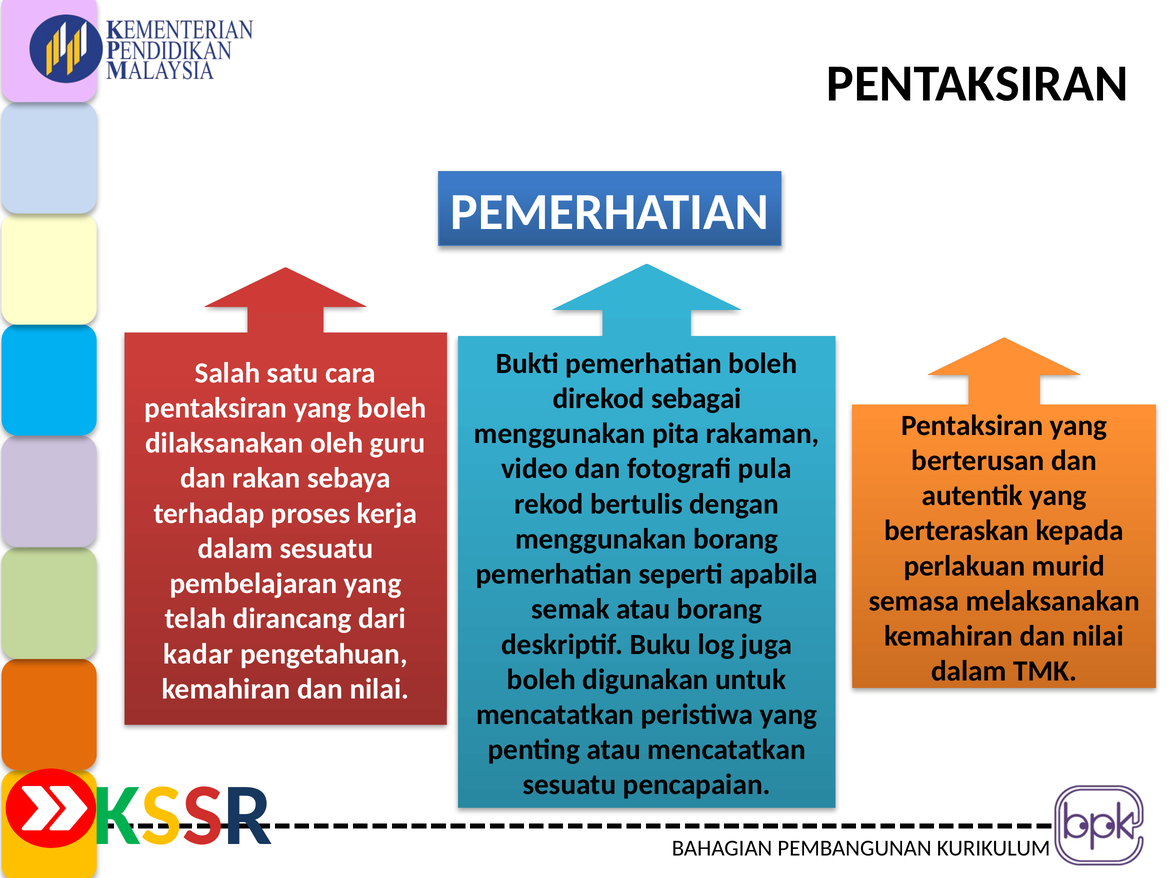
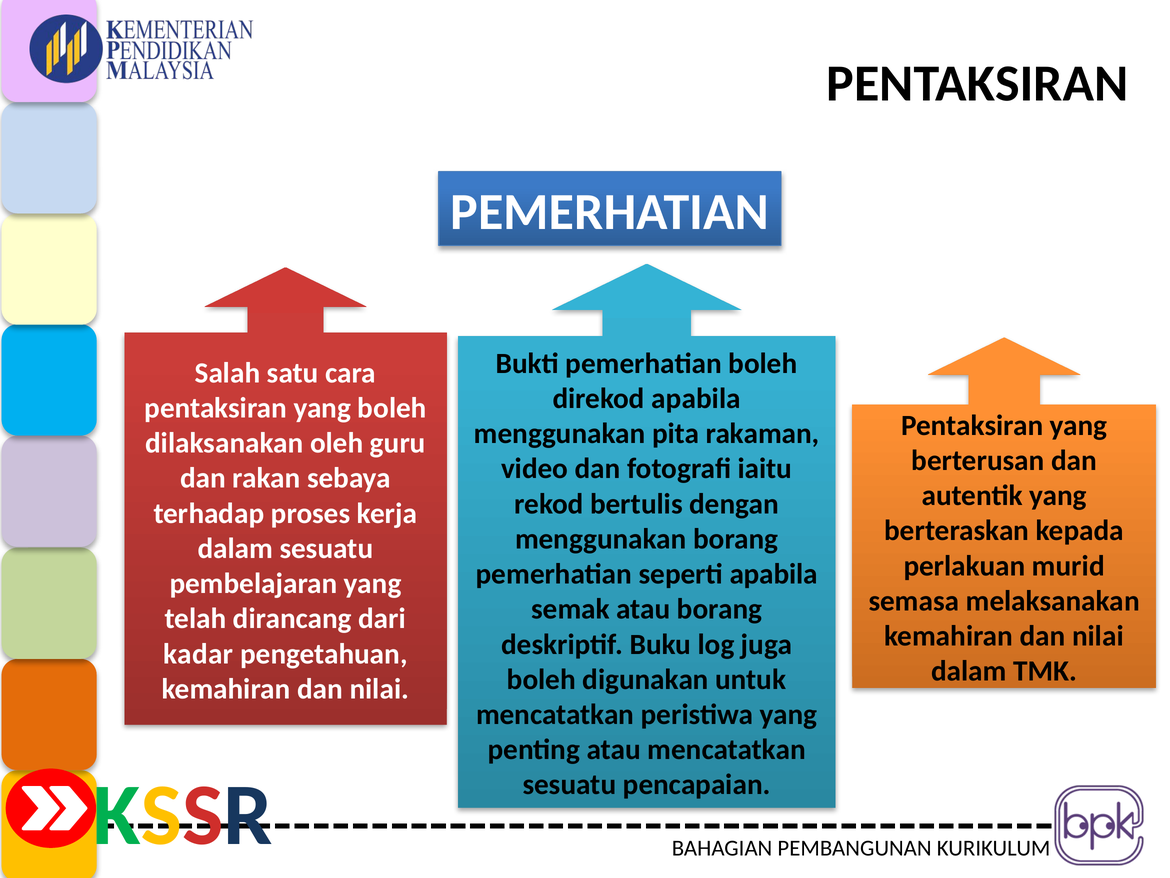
direkod sebagai: sebagai -> apabila
pula: pula -> iaitu
